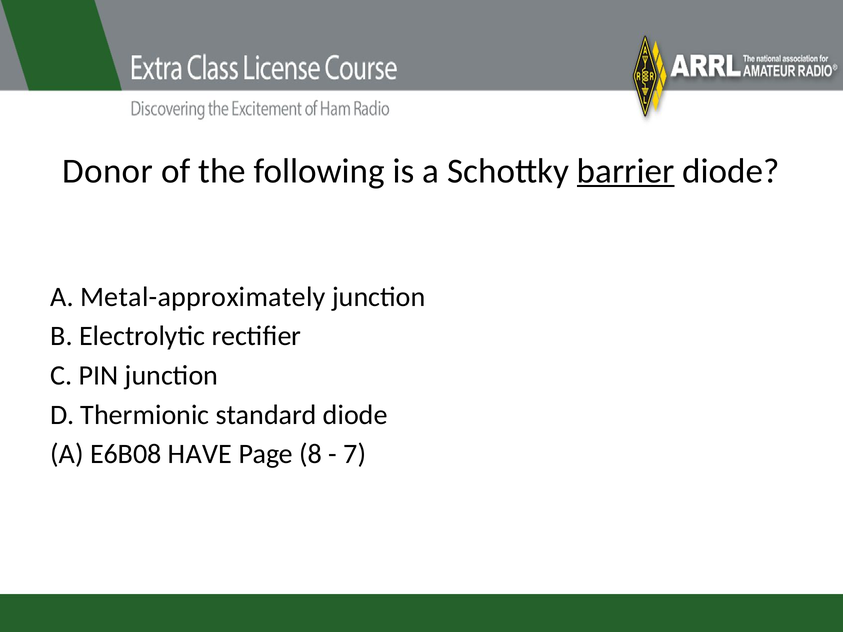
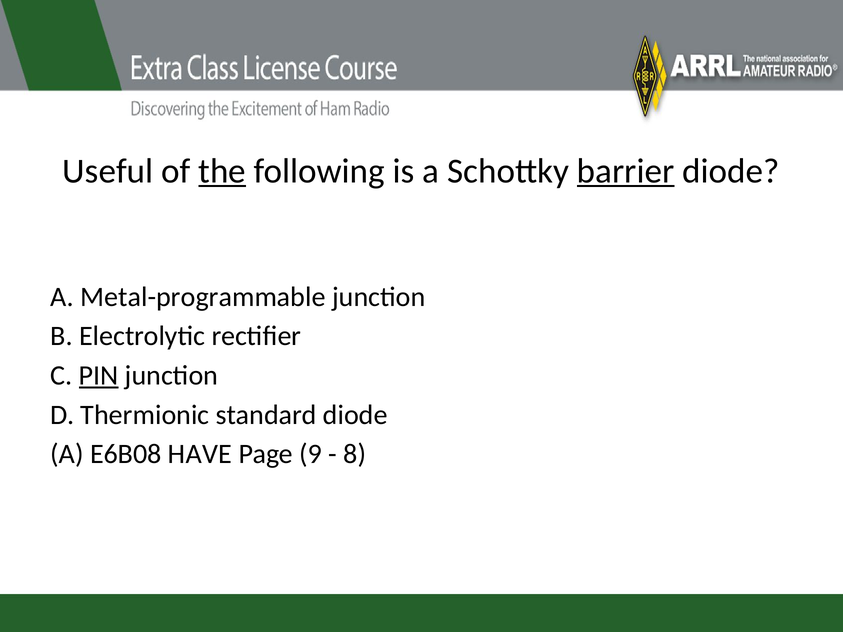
Donor: Donor -> Useful
the underline: none -> present
Metal-approximately: Metal-approximately -> Metal-programmable
PIN underline: none -> present
8: 8 -> 9
7: 7 -> 8
